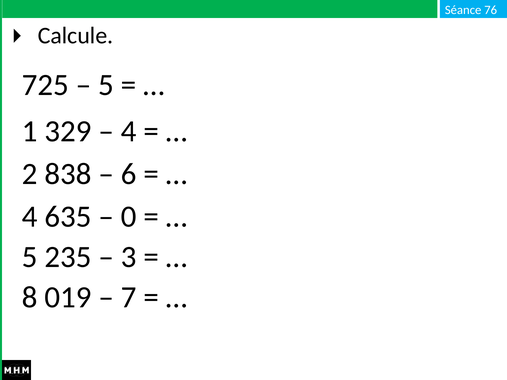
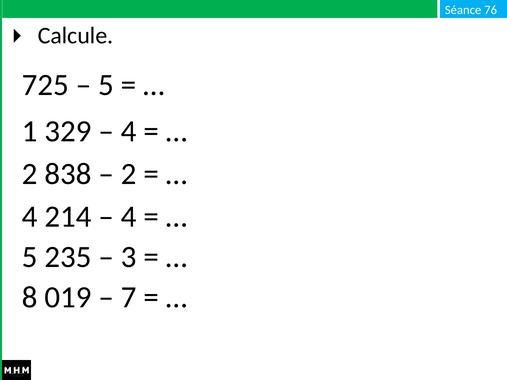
6 at (129, 174): 6 -> 2
635: 635 -> 214
0 at (129, 217): 0 -> 4
